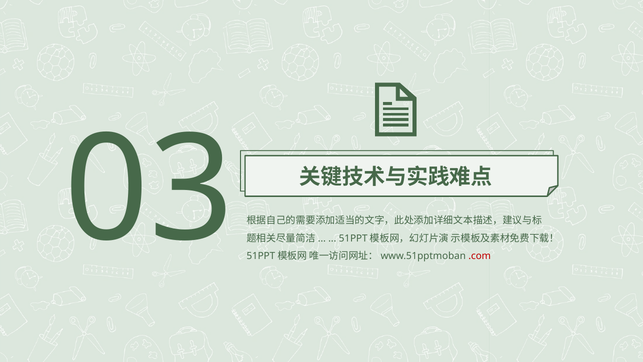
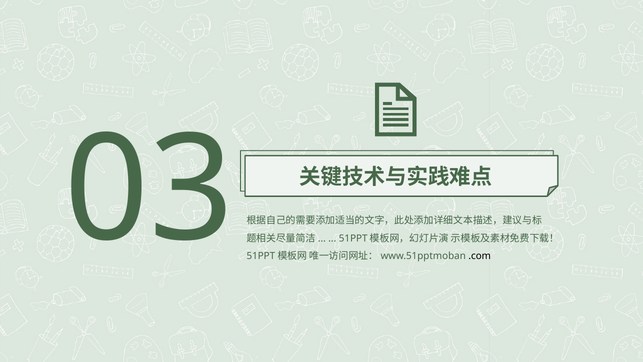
.com colour: red -> black
